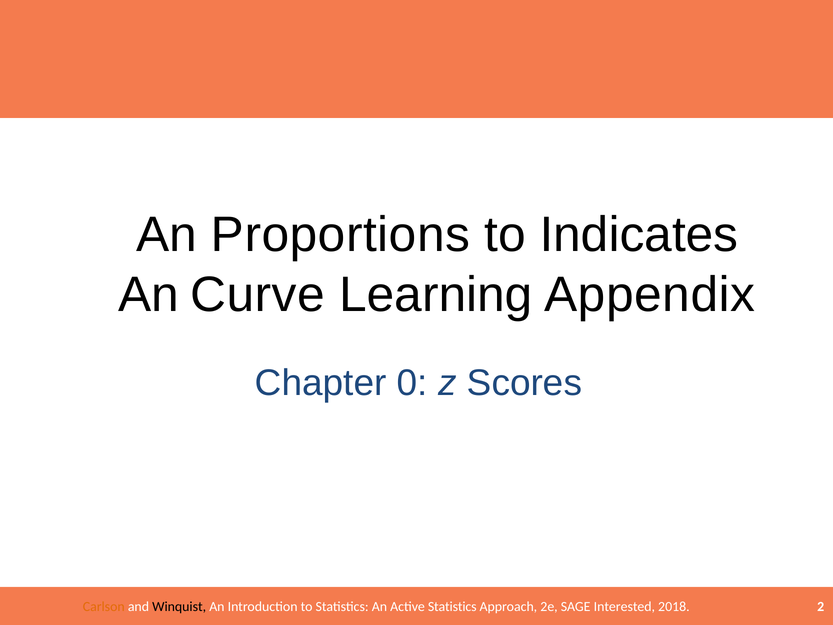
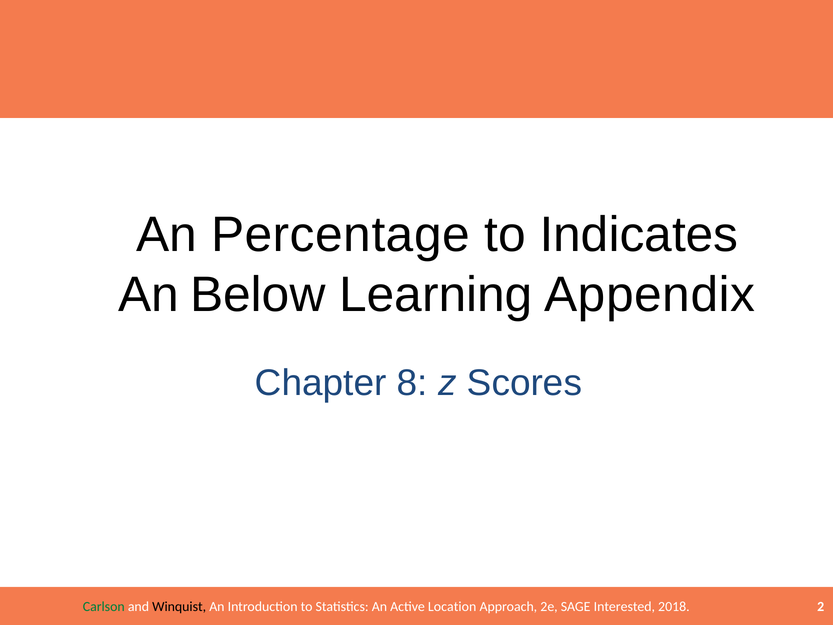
Proportions: Proportions -> Percentage
Curve: Curve -> Below
0: 0 -> 8
Carlson colour: orange -> green
Active Statistics: Statistics -> Location
